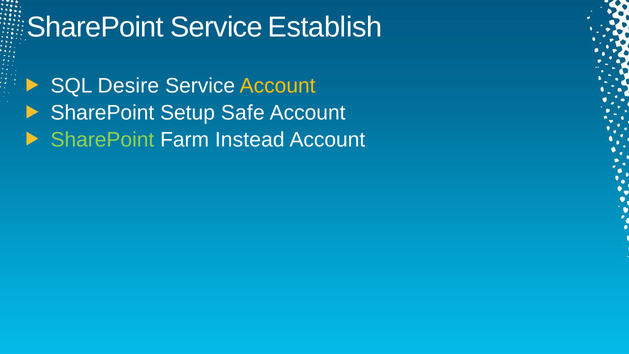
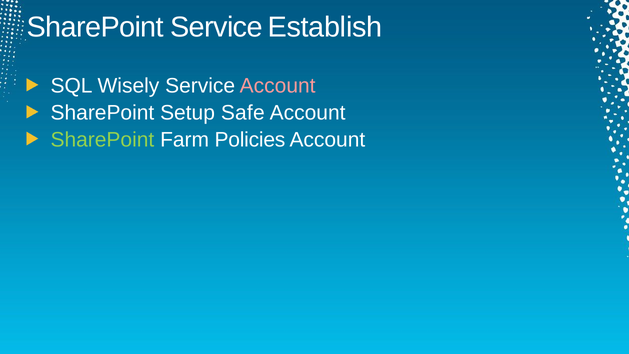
Desire: Desire -> Wisely
Account at (278, 86) colour: yellow -> pink
Instead: Instead -> Policies
